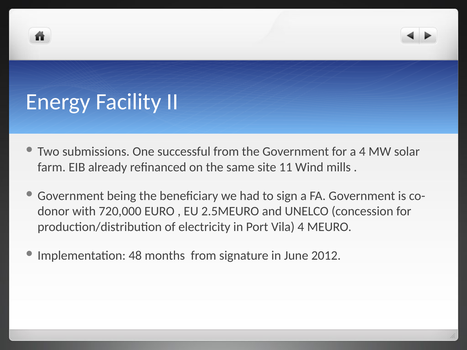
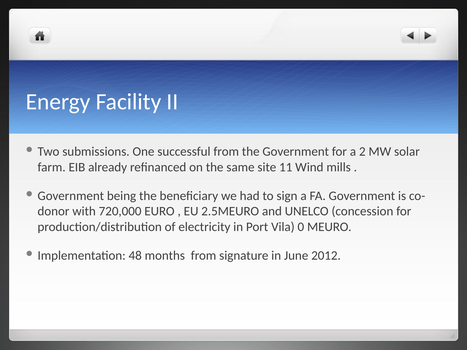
a 4: 4 -> 2
Vila 4: 4 -> 0
